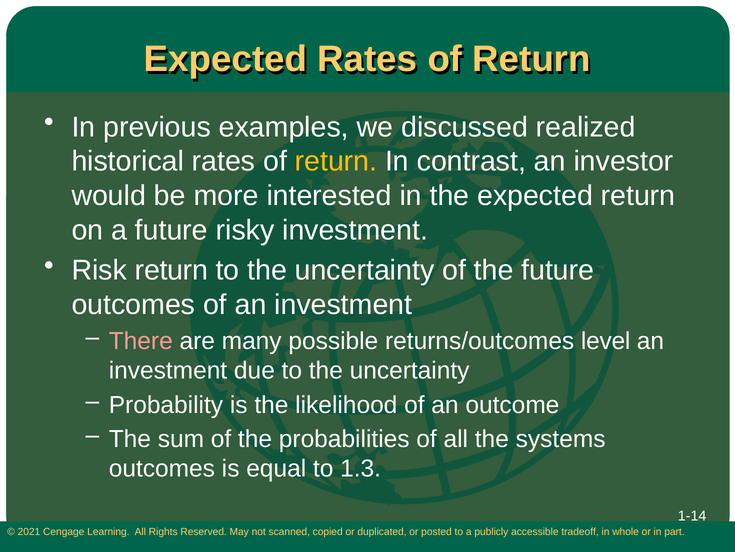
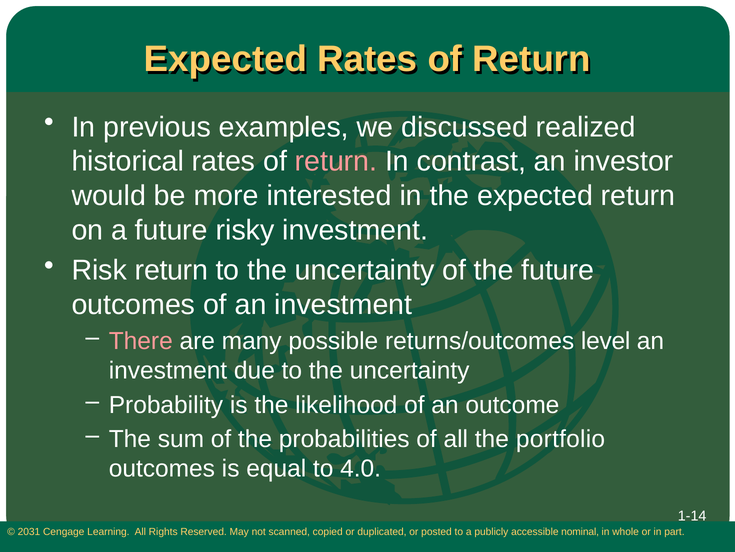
return at (336, 161) colour: yellow -> pink
systems: systems -> portfolio
1.3: 1.3 -> 4.0
2021: 2021 -> 2031
tradeoff: tradeoff -> nominal
